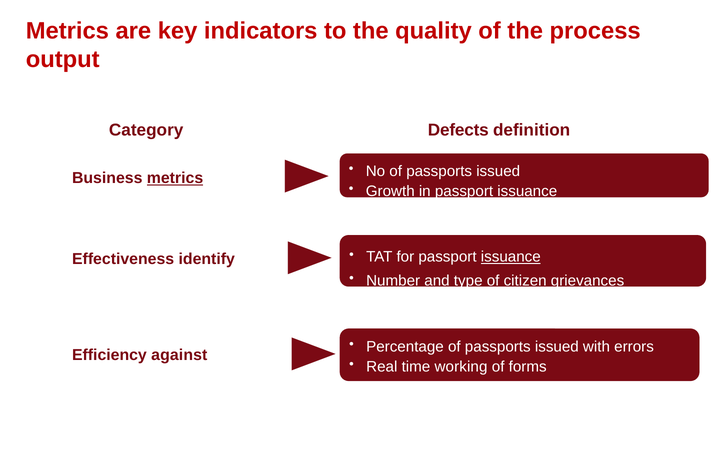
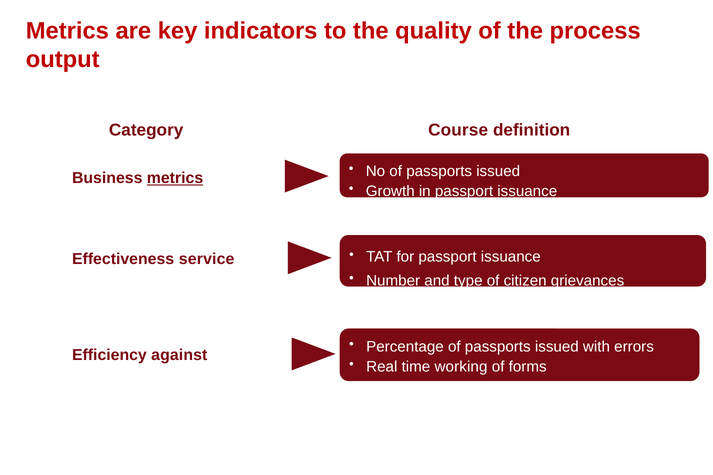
Defects: Defects -> Course
issuance at (511, 257) underline: present -> none
identify: identify -> service
